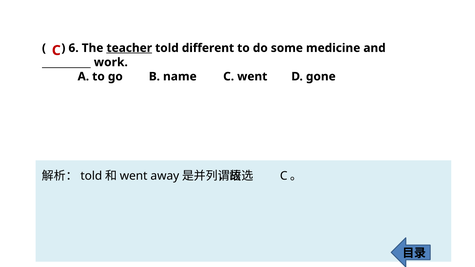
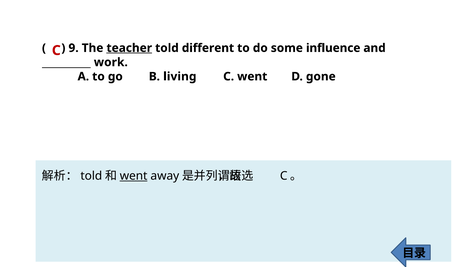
6: 6 -> 9
medicine: medicine -> influence
name: name -> living
went at (134, 176) underline: none -> present
